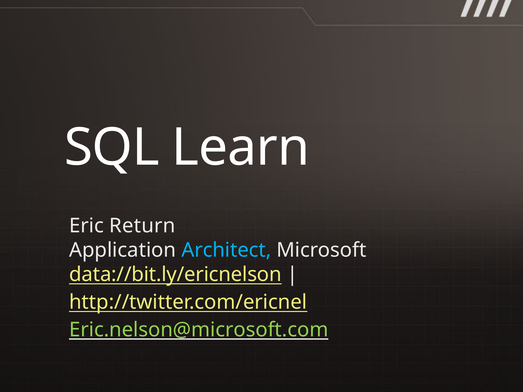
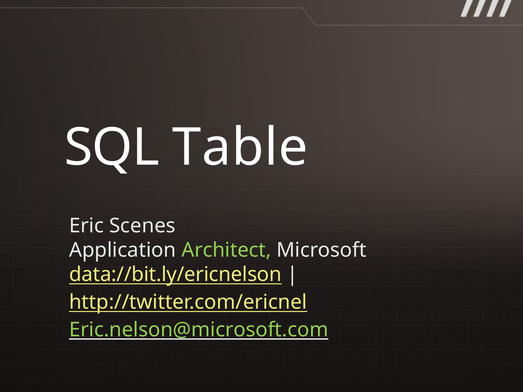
Learn: Learn -> Table
Return: Return -> Scenes
Architect colour: light blue -> light green
